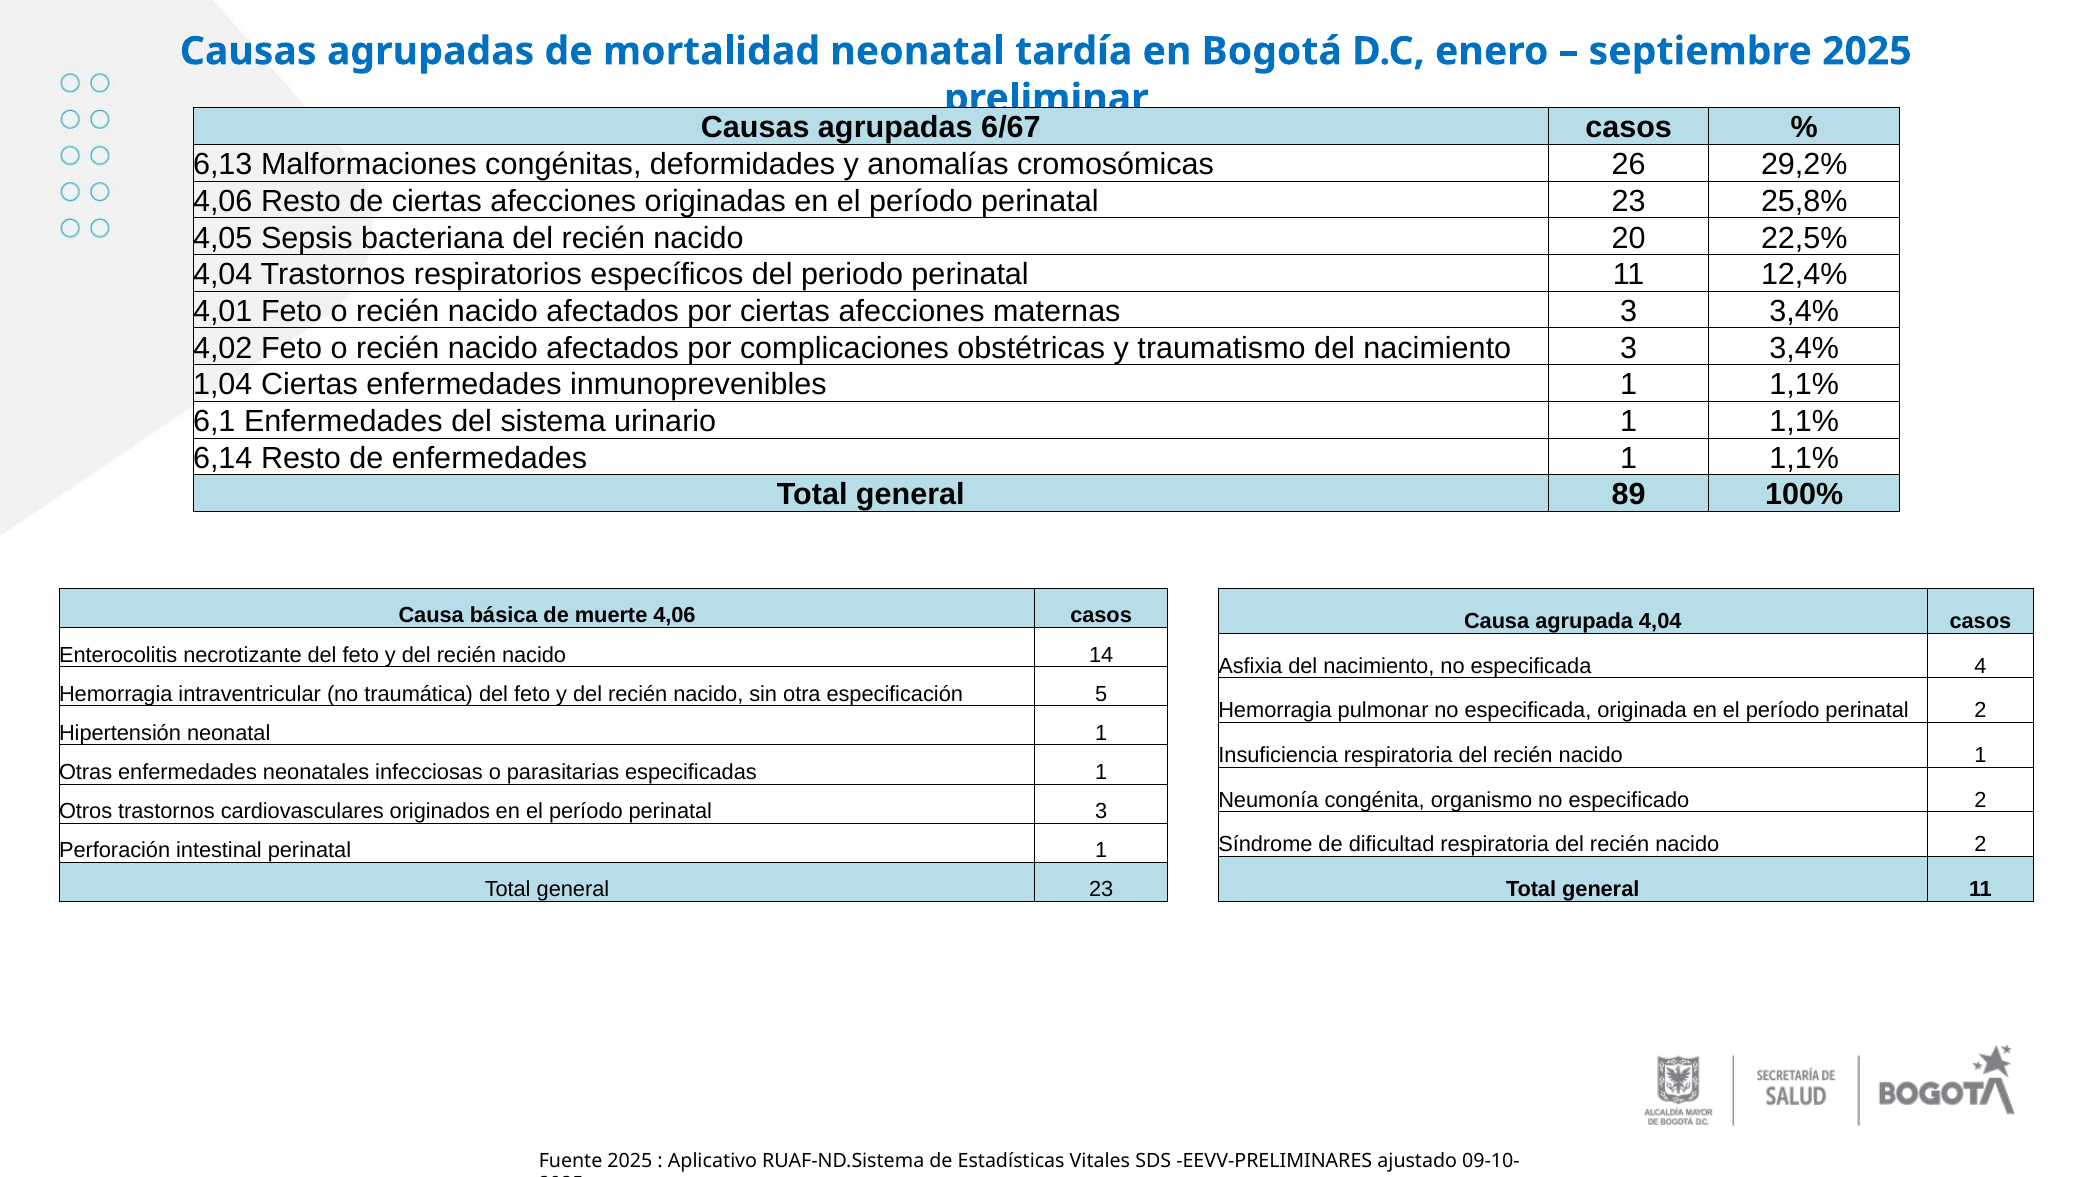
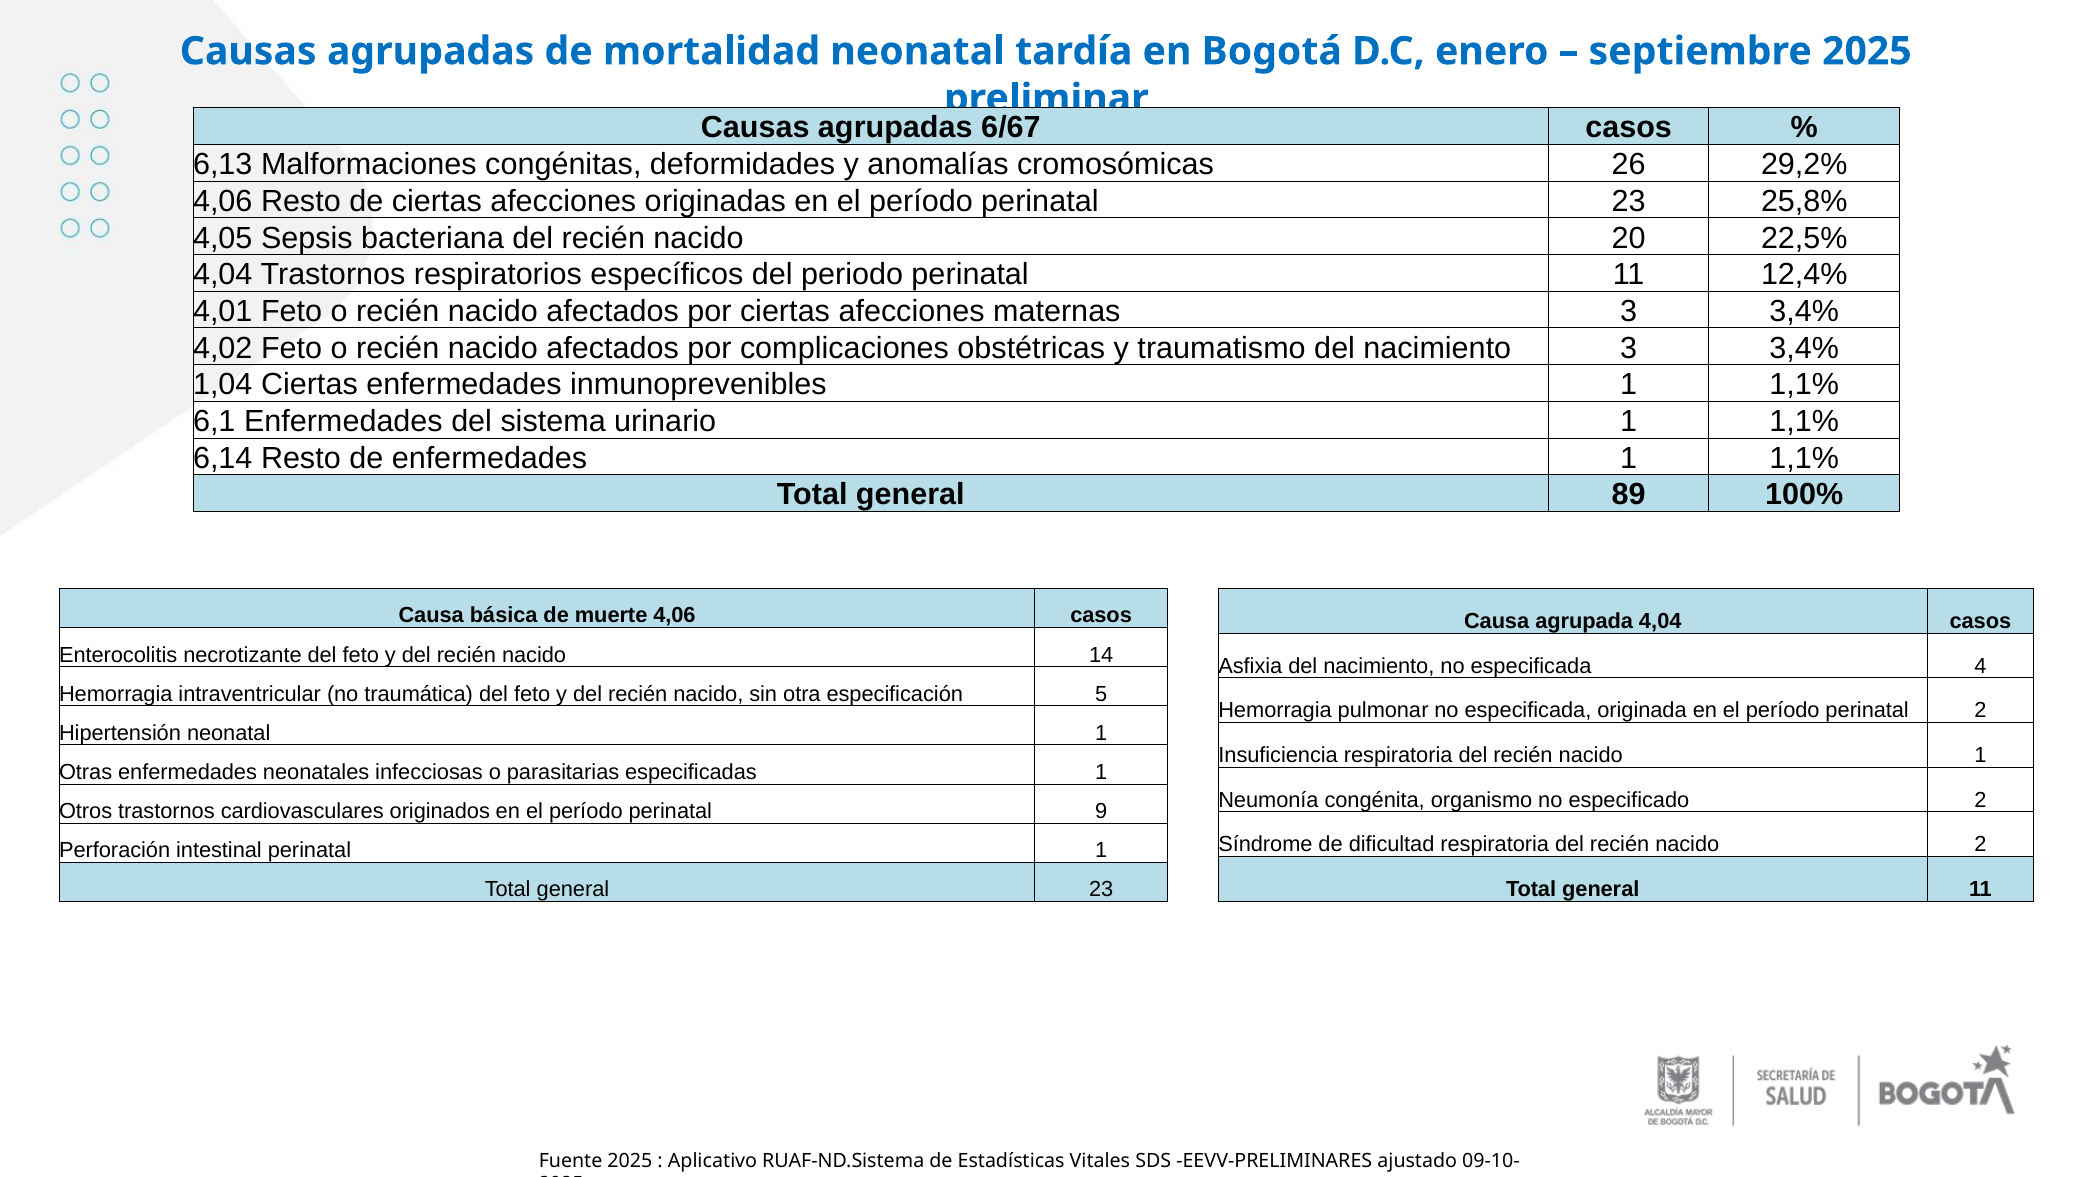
perinatal 3: 3 -> 9
